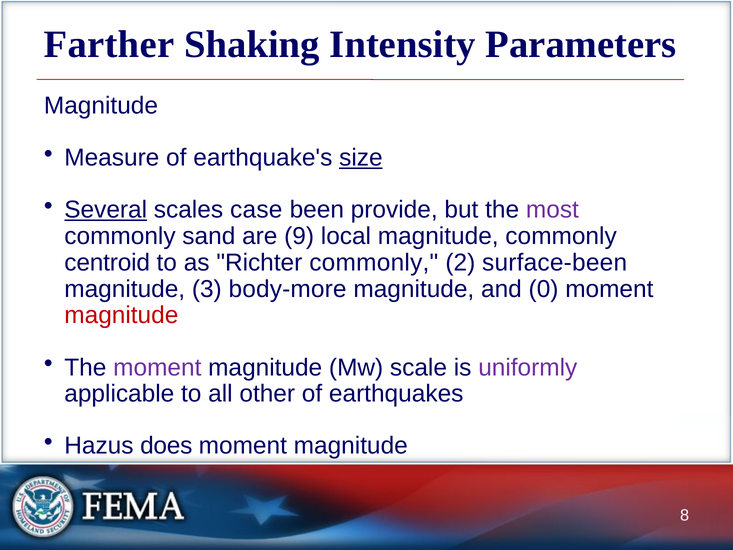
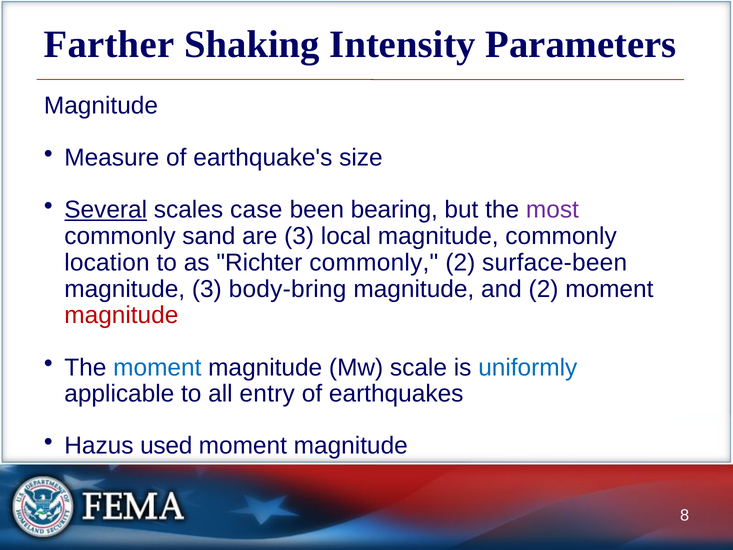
size underline: present -> none
provide: provide -> bearing
are 9: 9 -> 3
centroid: centroid -> location
body-more: body-more -> body-bring
and 0: 0 -> 2
moment at (157, 367) colour: purple -> blue
uniformly colour: purple -> blue
other: other -> entry
does: does -> used
